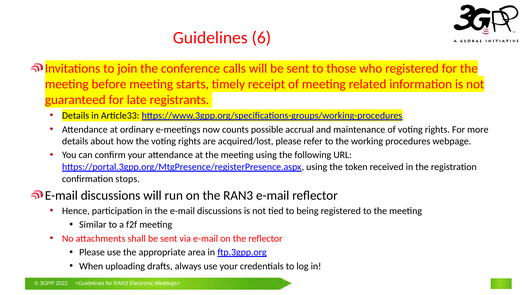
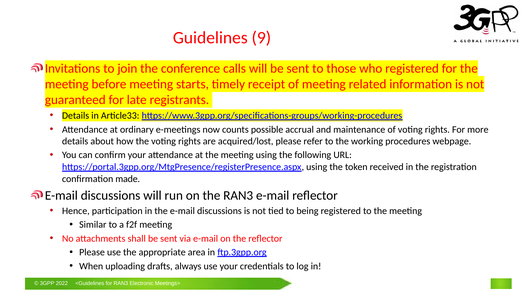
6: 6 -> 9
stops: stops -> made
